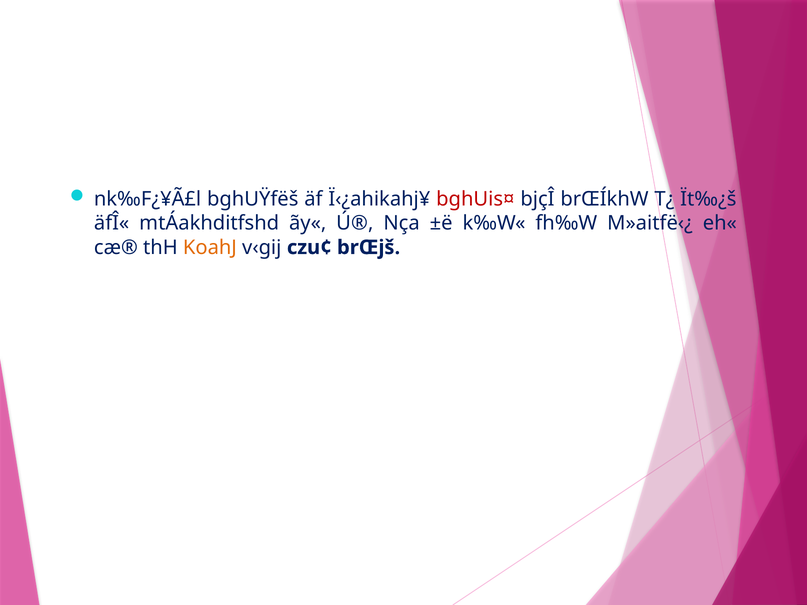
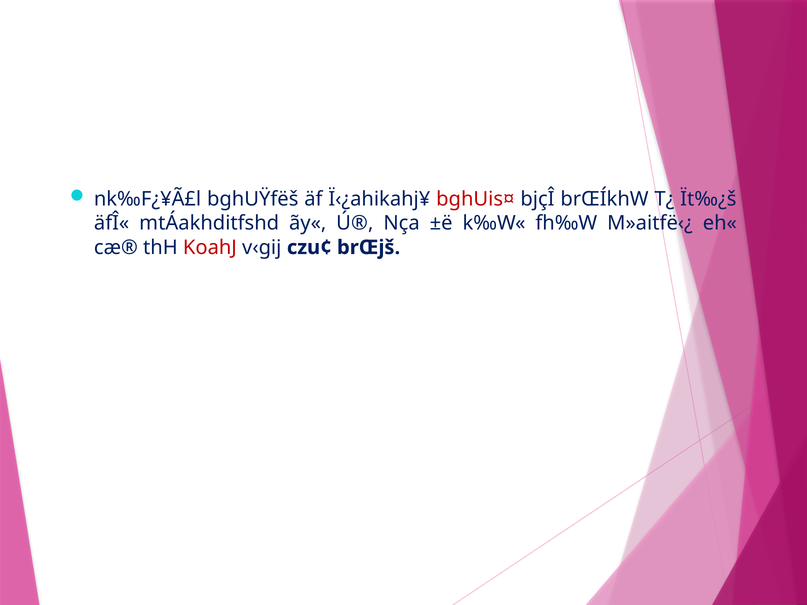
KoahJ colour: orange -> red
